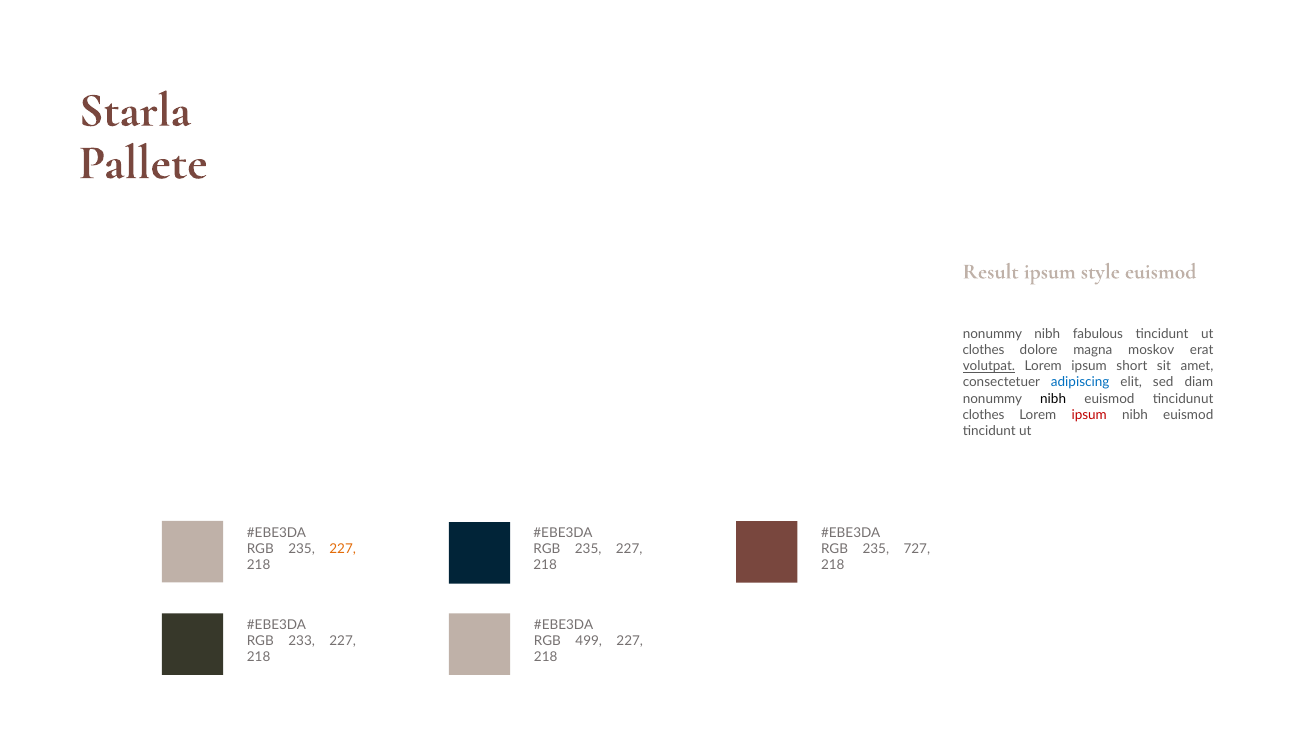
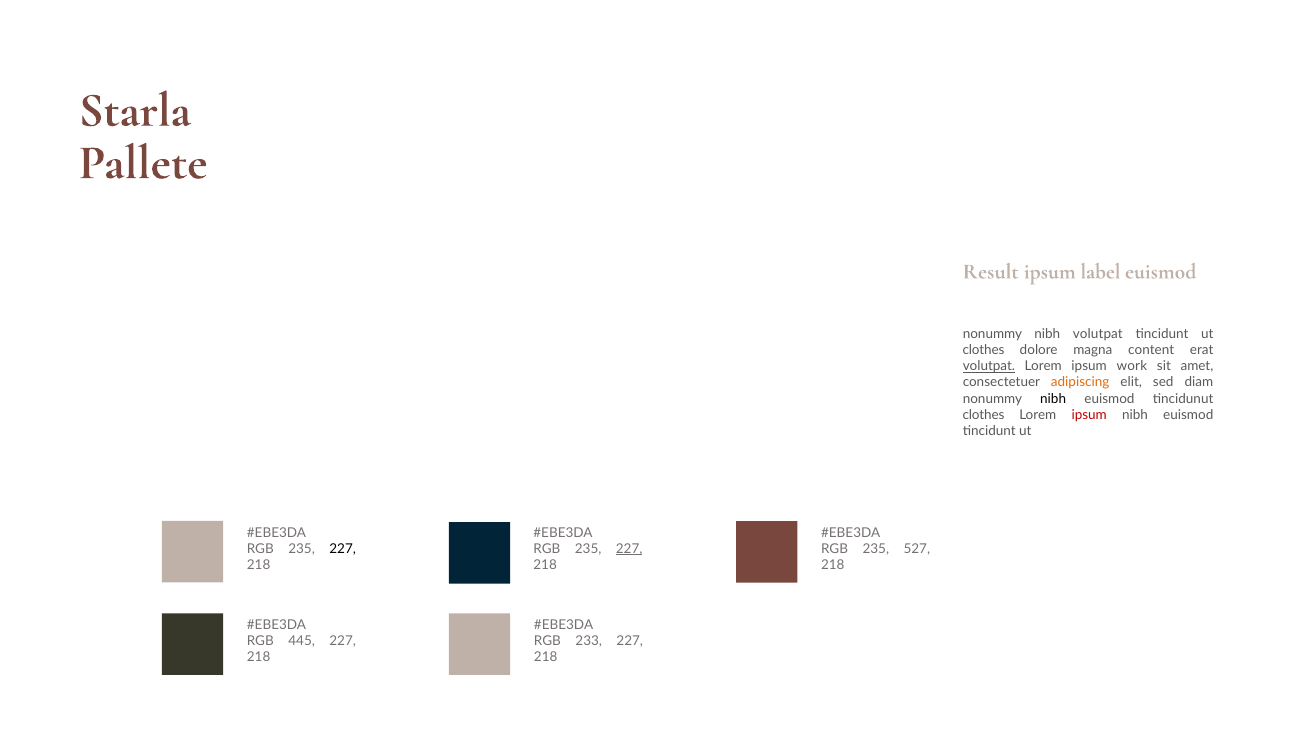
style: style -> label
nibh fabulous: fabulous -> volutpat
moskov: moskov -> content
short: short -> work
adipiscing colour: blue -> orange
227 at (629, 549) underline: none -> present
727: 727 -> 527
227 at (343, 549) colour: orange -> black
233: 233 -> 445
499: 499 -> 233
